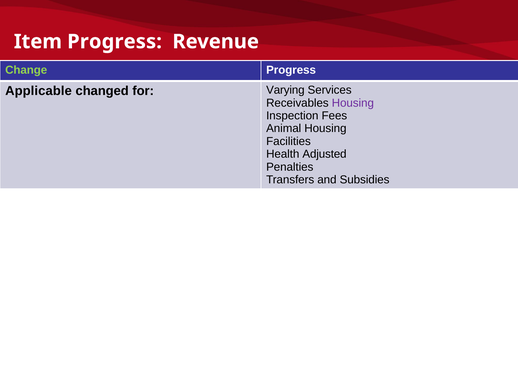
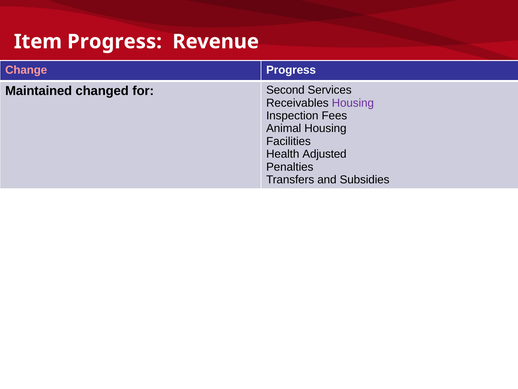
Change colour: light green -> pink
Applicable: Applicable -> Maintained
Varying: Varying -> Second
